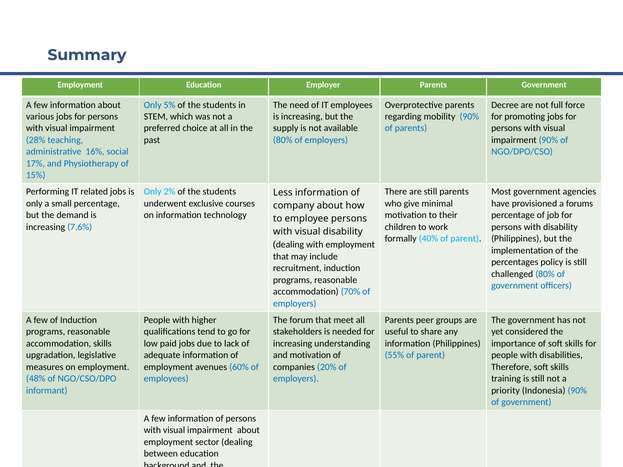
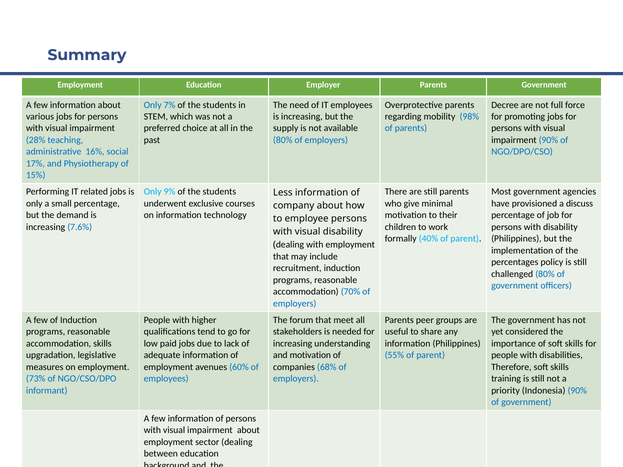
5%: 5% -> 7%
mobility 90%: 90% -> 98%
2%: 2% -> 9%
forums: forums -> discuss
20%: 20% -> 68%
48%: 48% -> 73%
